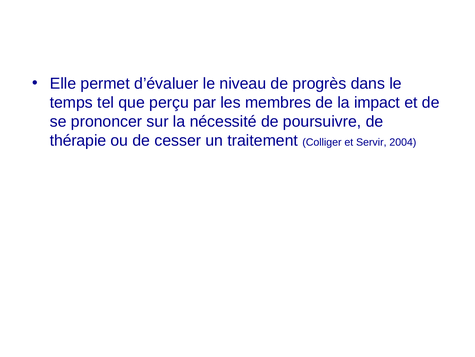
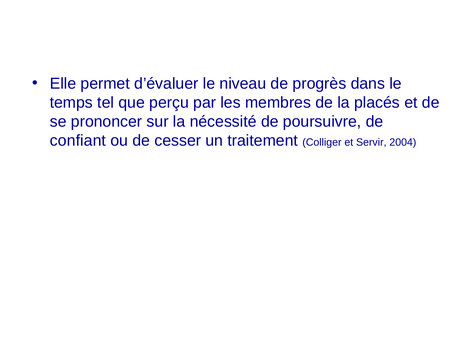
impact: impact -> placés
thérapie: thérapie -> confiant
